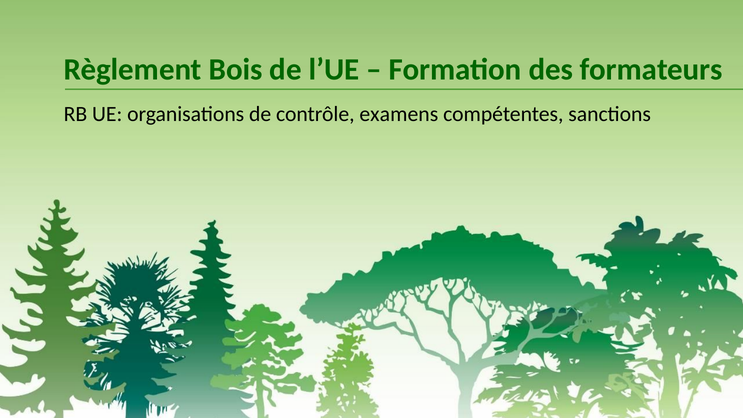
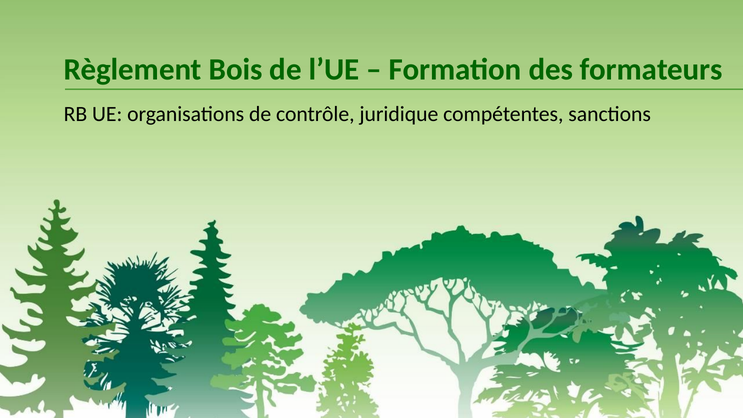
examens: examens -> juridique
